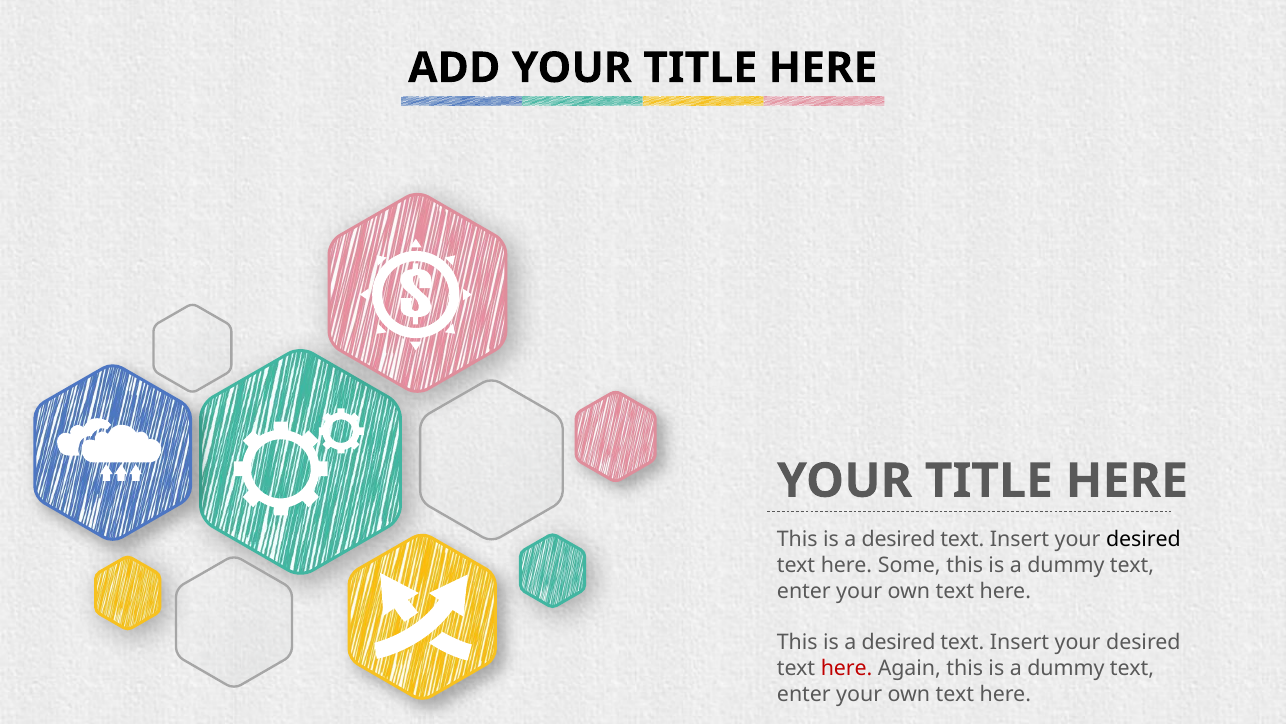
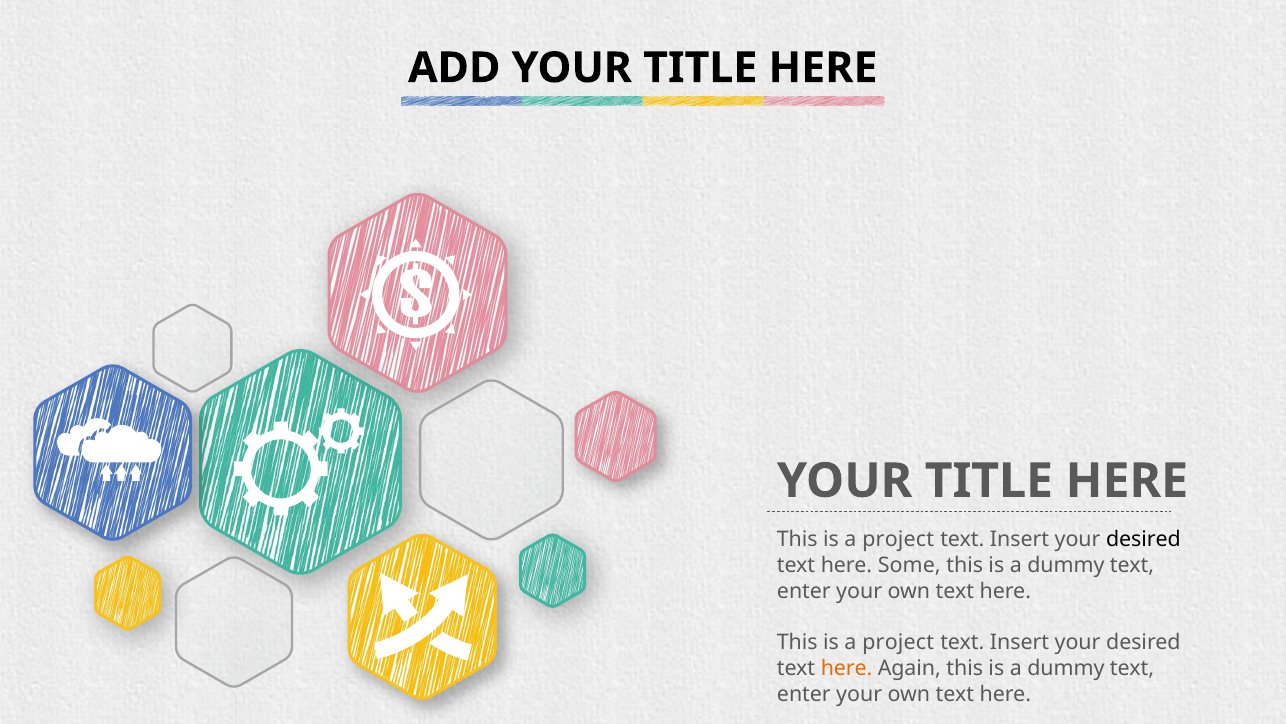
desired at (899, 539): desired -> project
desired at (899, 642): desired -> project
here at (847, 668) colour: red -> orange
